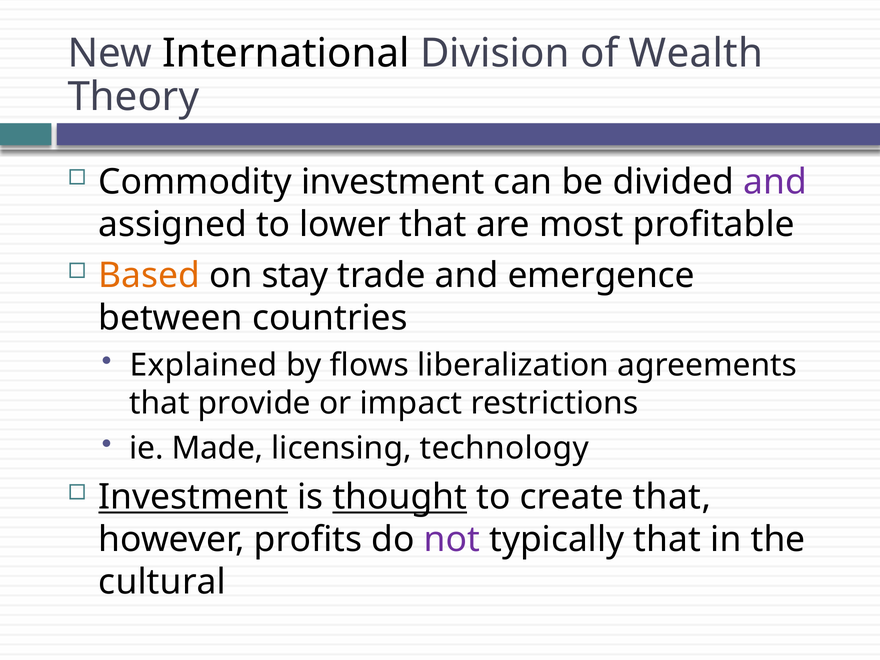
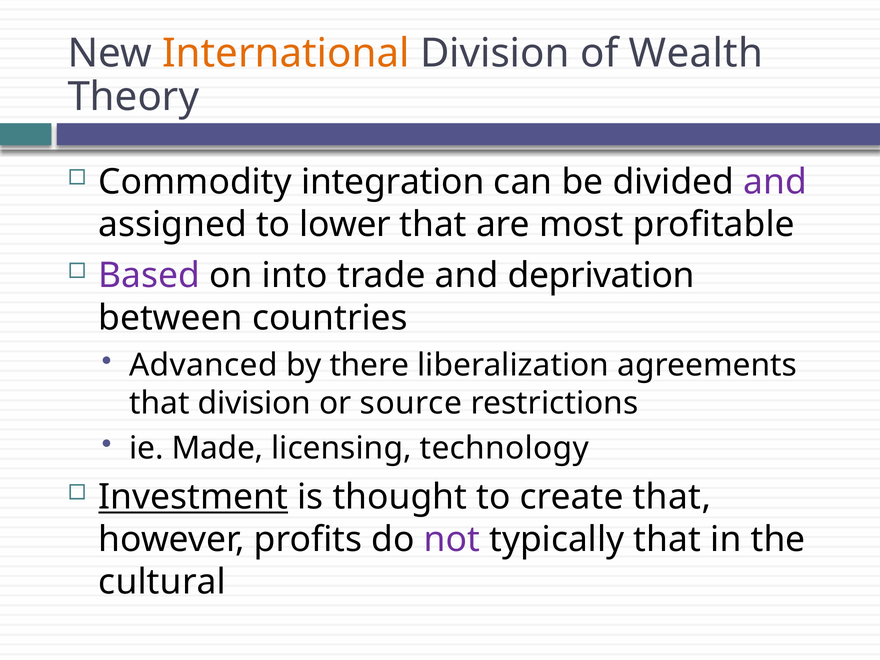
International colour: black -> orange
Commodity investment: investment -> integration
Based colour: orange -> purple
stay: stay -> into
emergence: emergence -> deprivation
Explained: Explained -> Advanced
flows: flows -> there
that provide: provide -> division
impact: impact -> source
thought underline: present -> none
